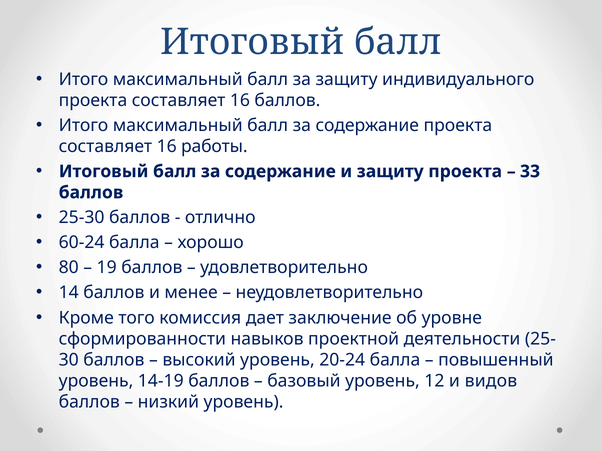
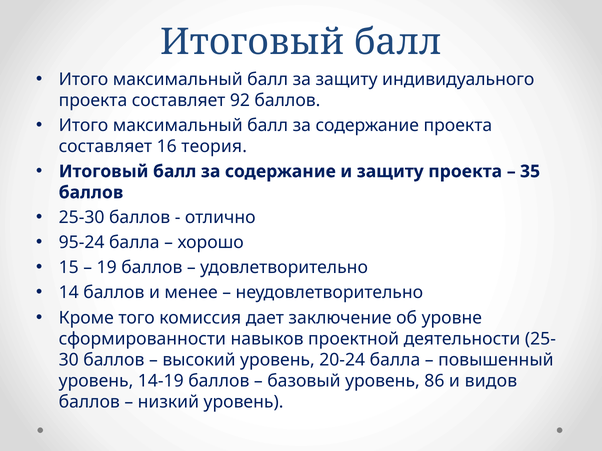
16 at (240, 100): 16 -> 92
работы: работы -> теория
33: 33 -> 35
60-24: 60-24 -> 95-24
80: 80 -> 15
12: 12 -> 86
